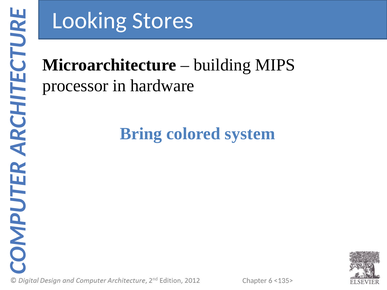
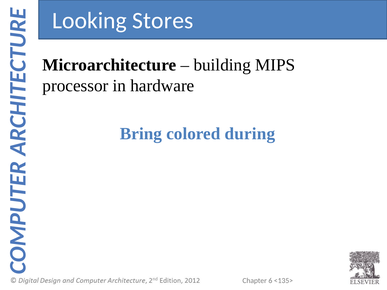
system: system -> during
